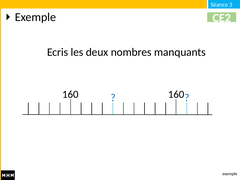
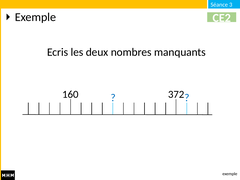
160 160: 160 -> 372
